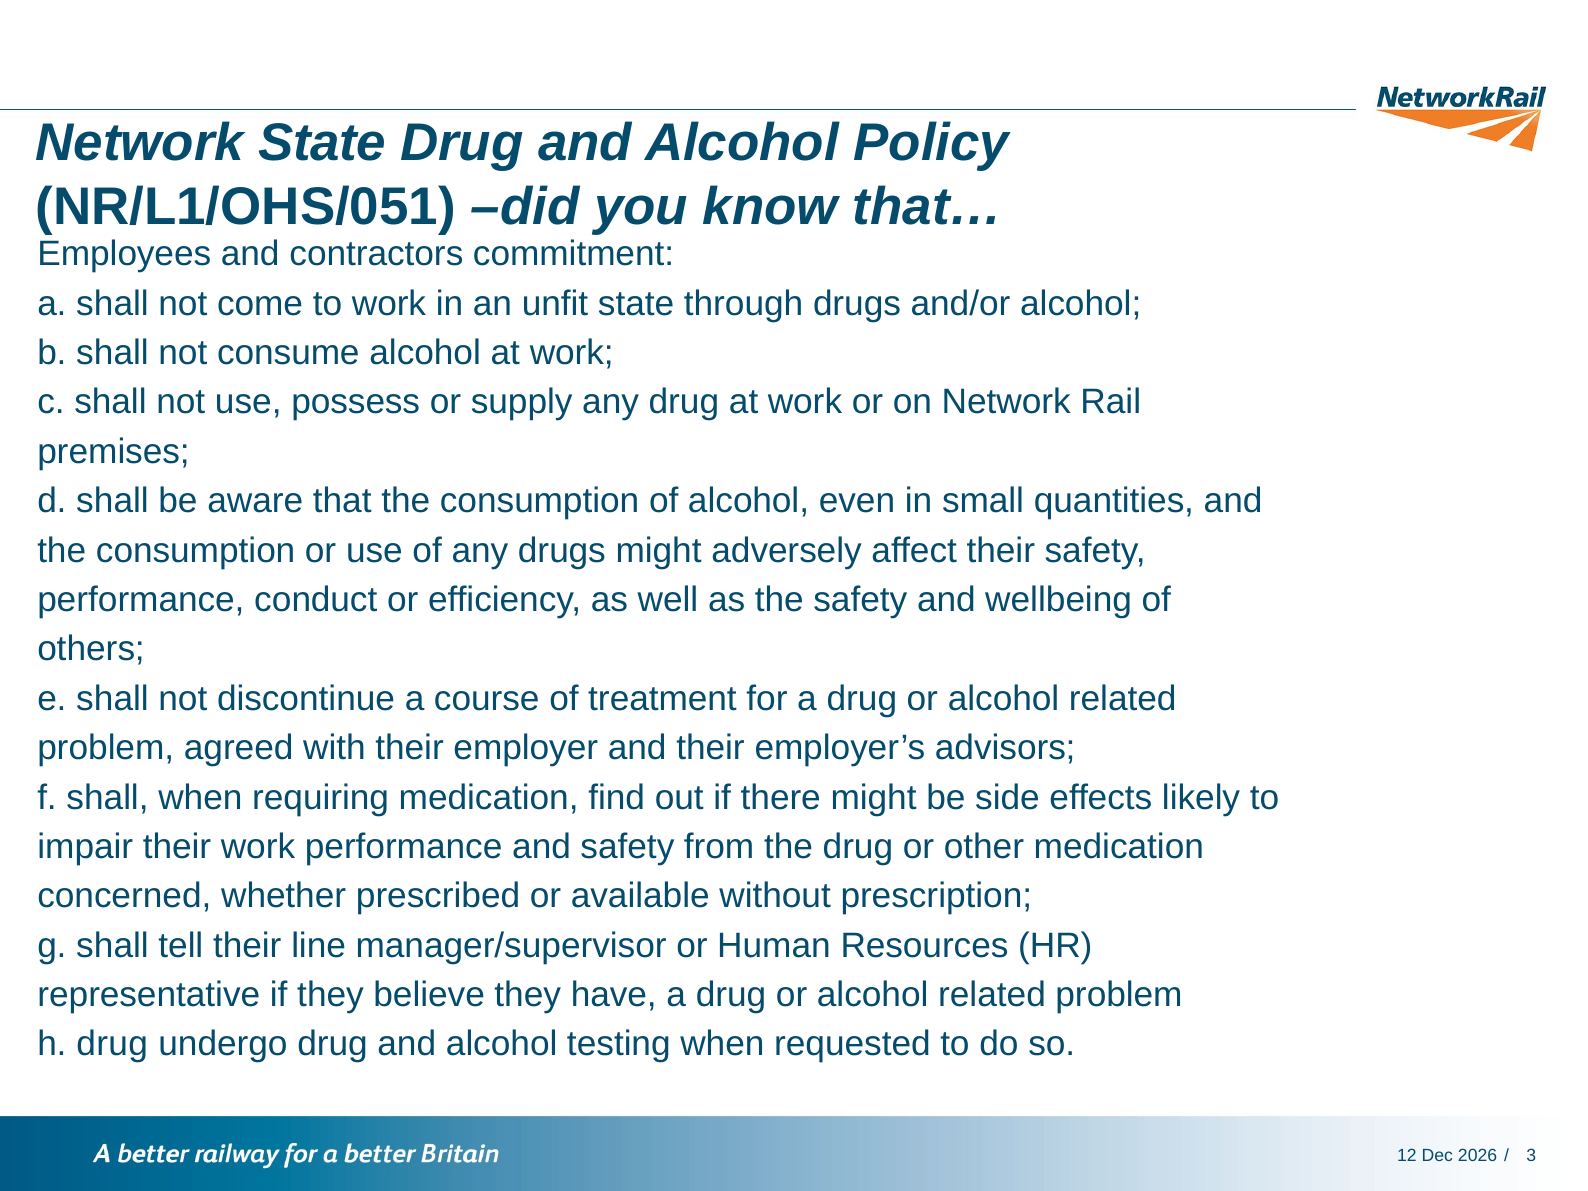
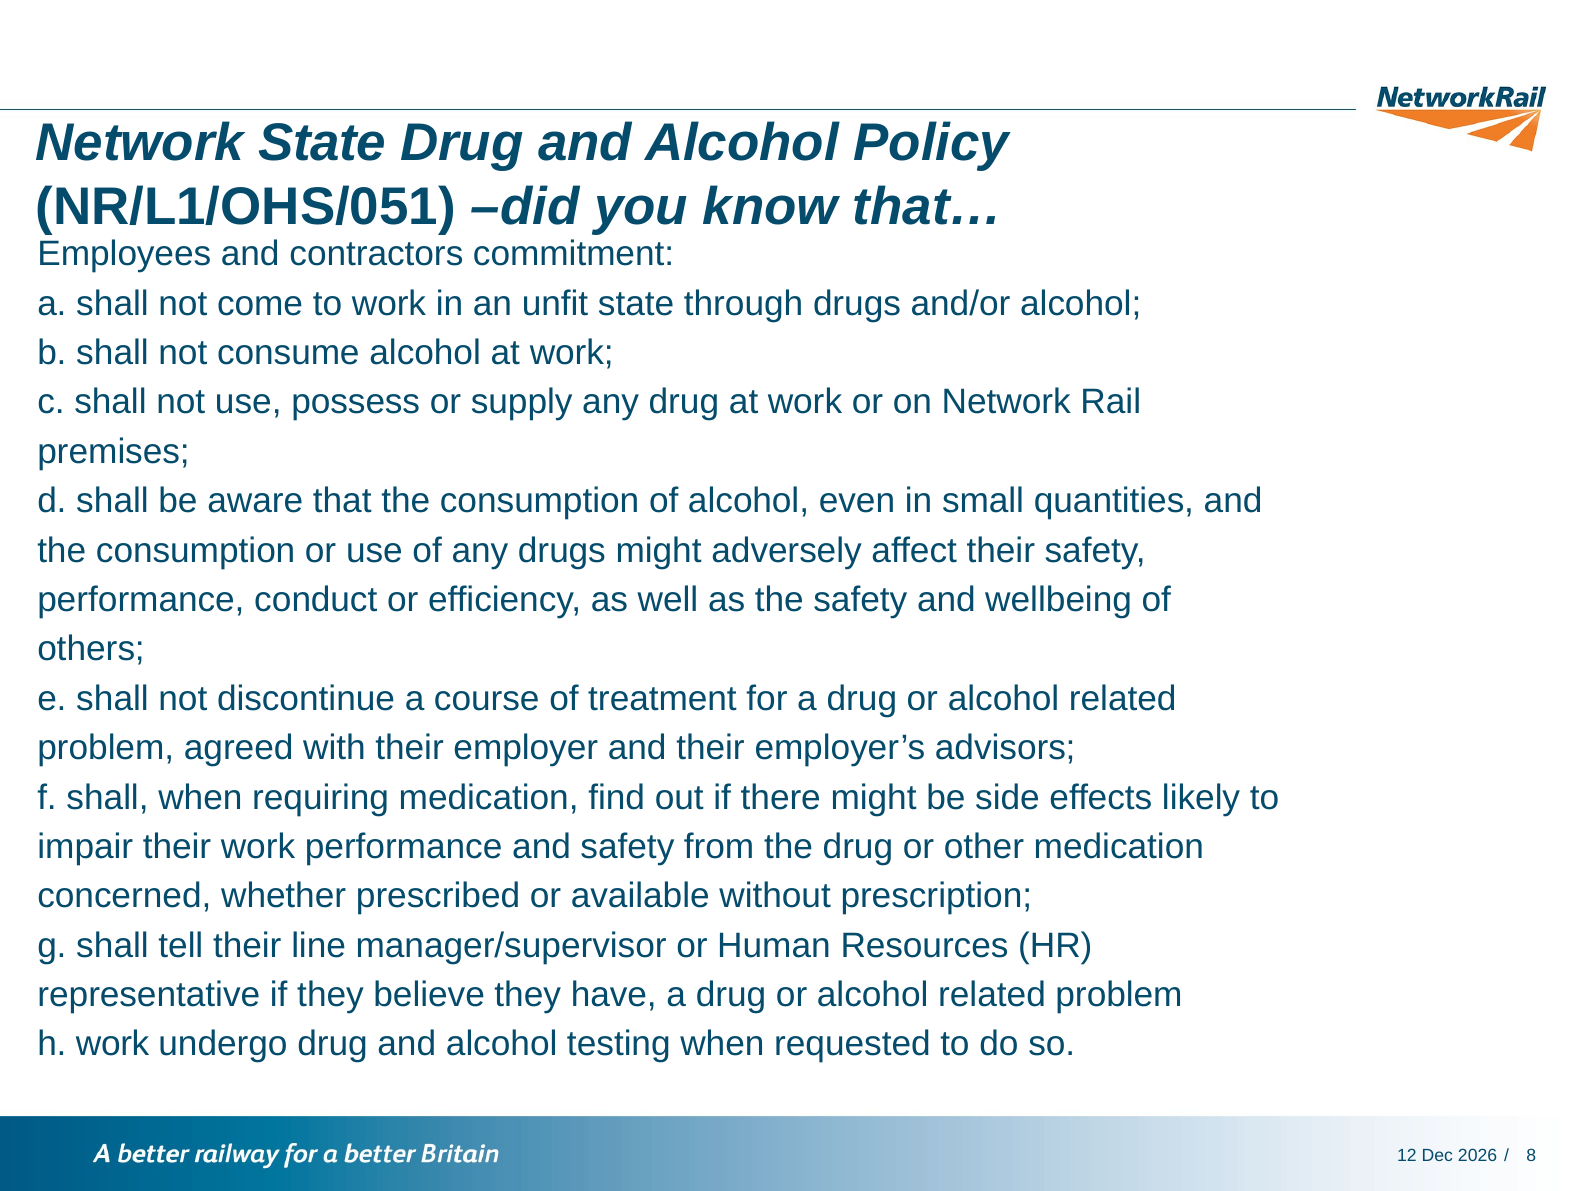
h drug: drug -> work
3: 3 -> 8
